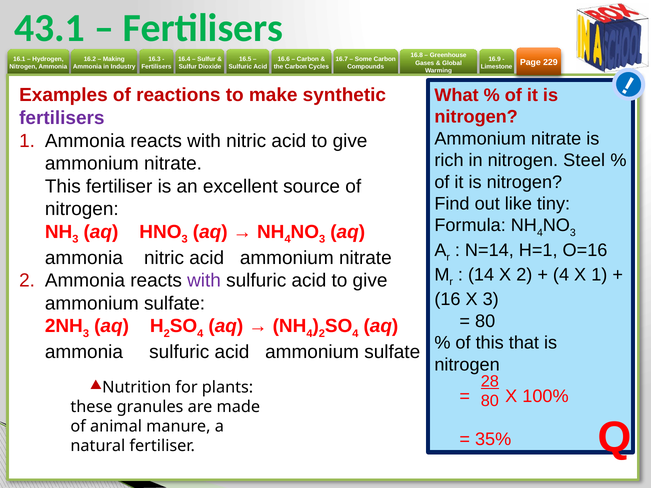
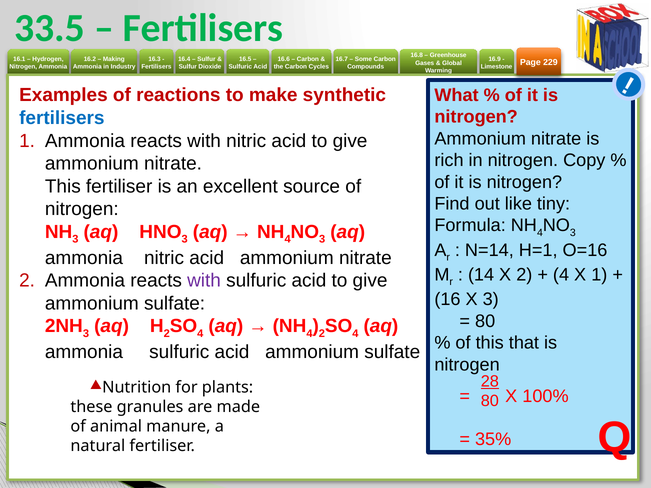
43.1: 43.1 -> 33.5
fertilisers at (62, 118) colour: purple -> blue
Steel: Steel -> Copy
